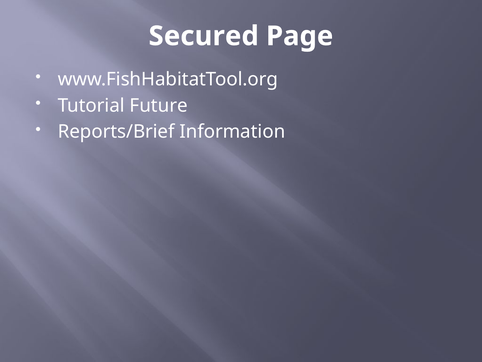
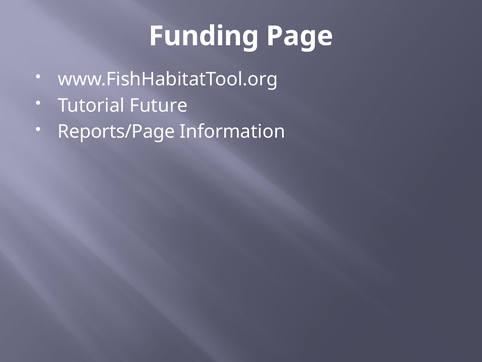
Secured: Secured -> Funding
Reports/Brief: Reports/Brief -> Reports/Page
